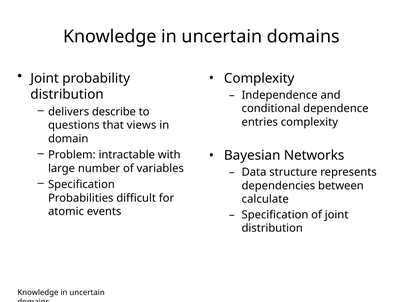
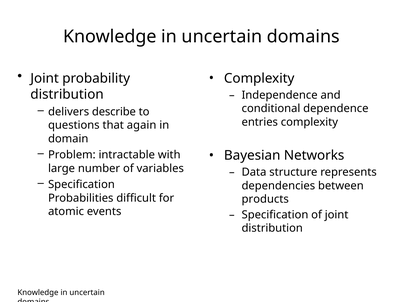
views: views -> again
calculate: calculate -> products
